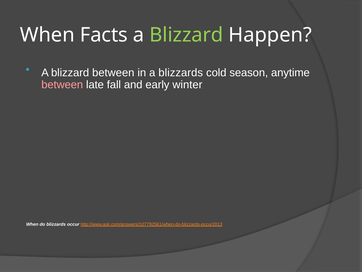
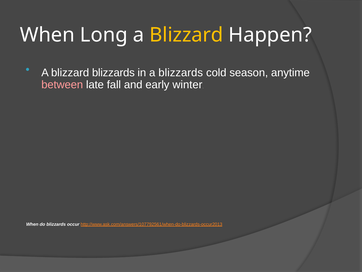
Facts: Facts -> Long
Blizzard at (186, 35) colour: light green -> yellow
blizzard between: between -> blizzards
